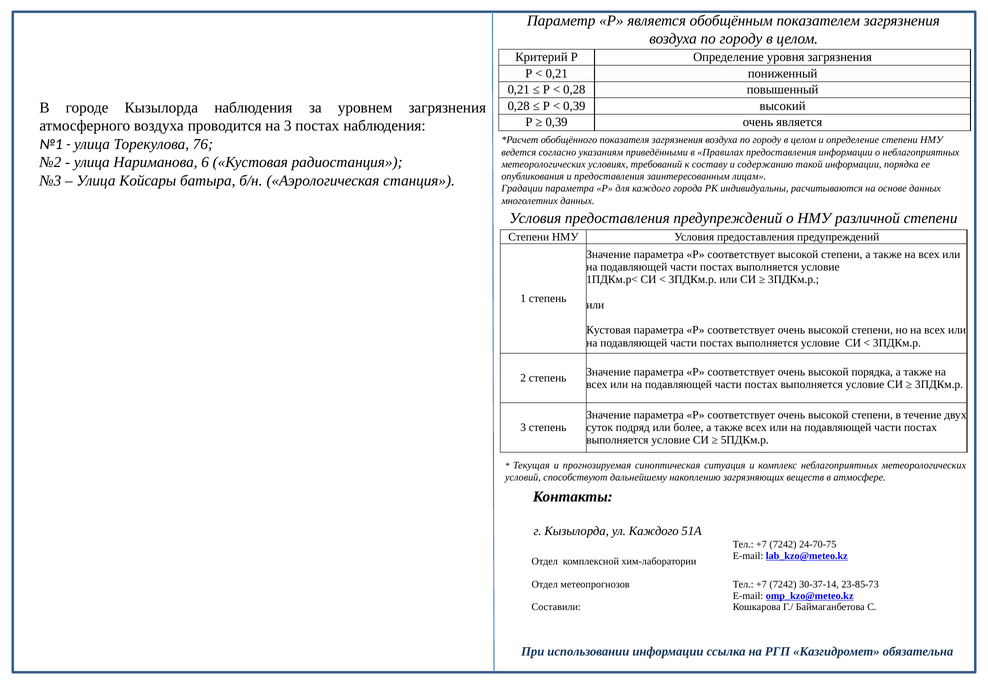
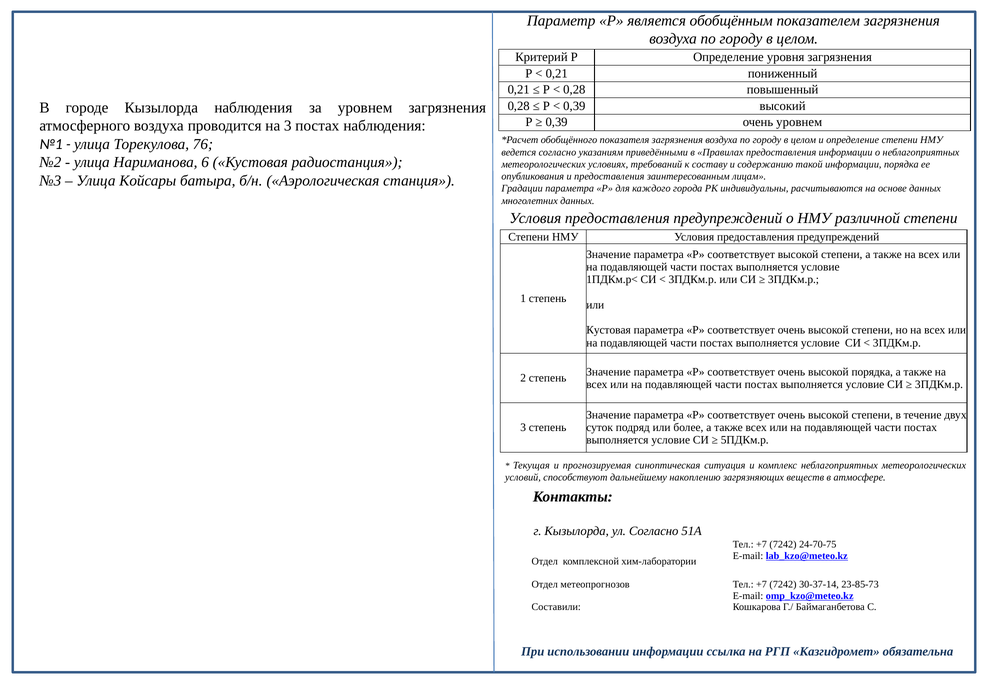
очень является: является -> уровнем
ул Каждого: Каждого -> Согласно
